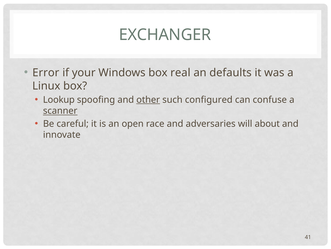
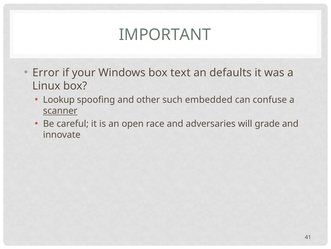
EXCHANGER: EXCHANGER -> IMPORTANT
real: real -> text
other underline: present -> none
configured: configured -> embedded
about: about -> grade
